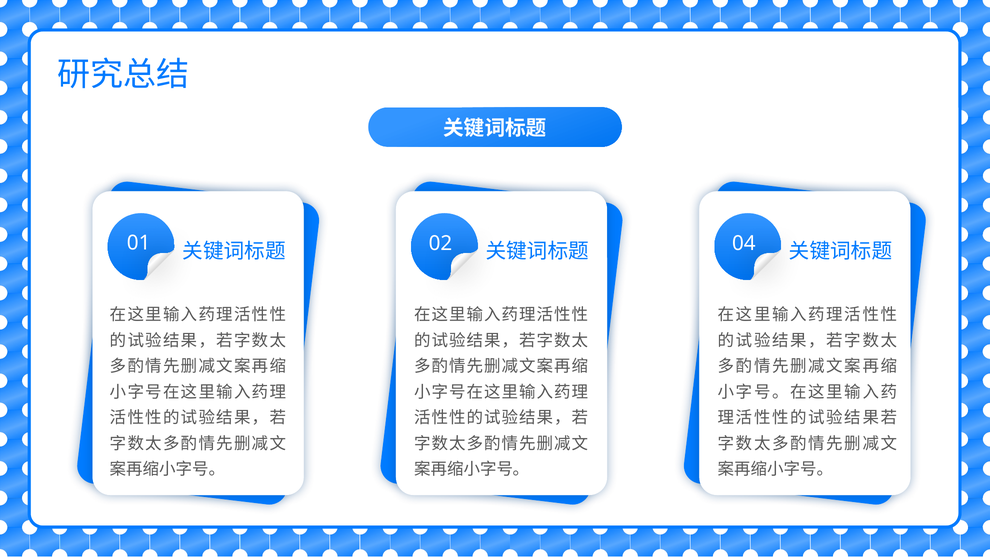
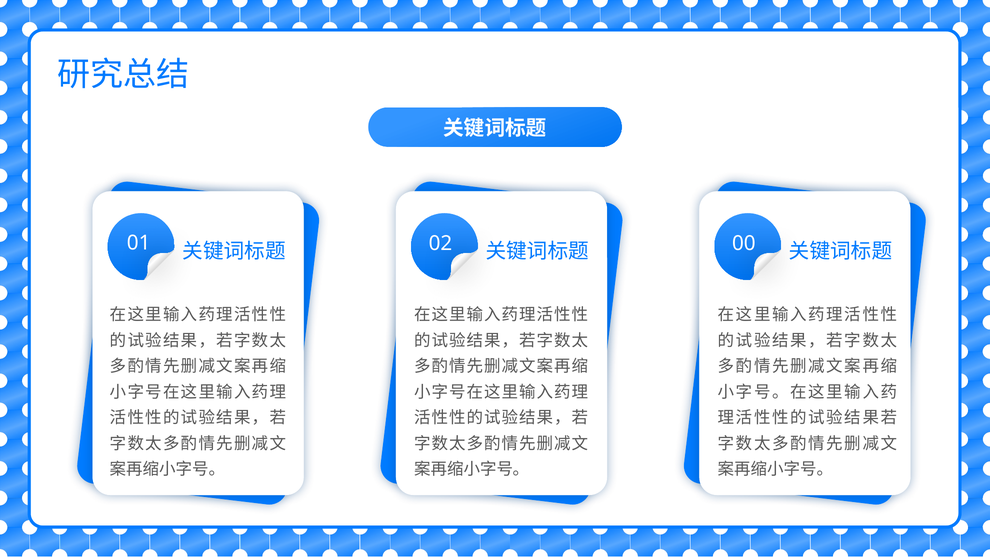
04: 04 -> 00
